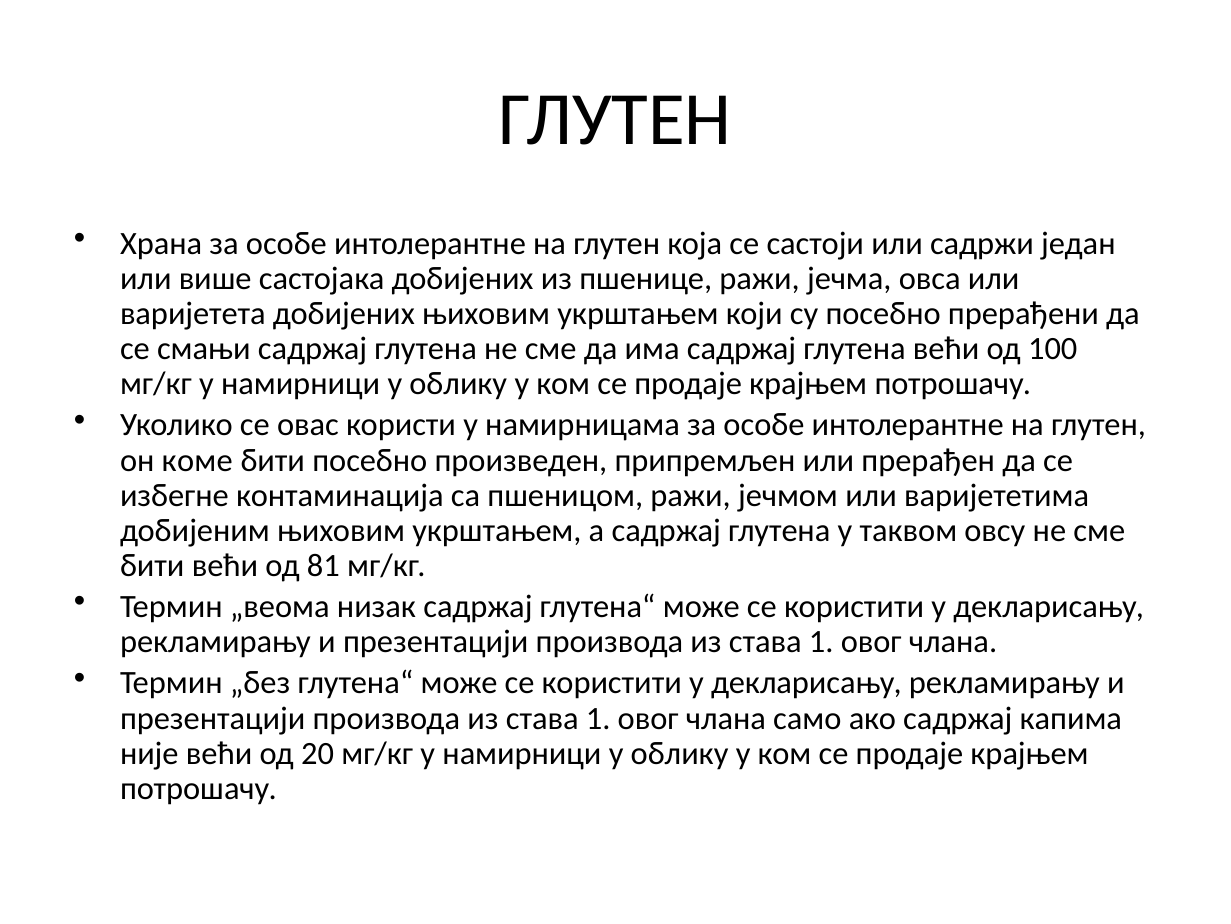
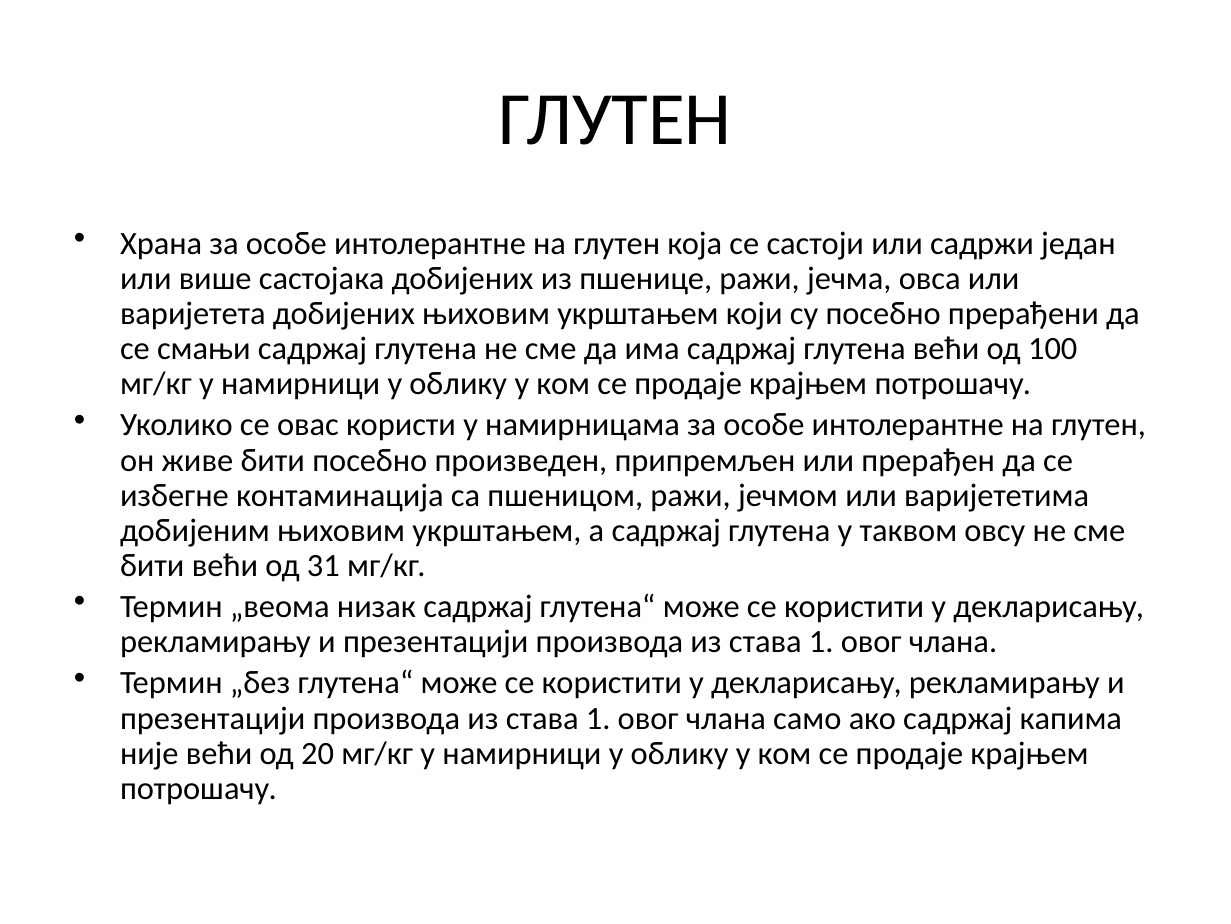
коме: коме -> живе
81: 81 -> 31
